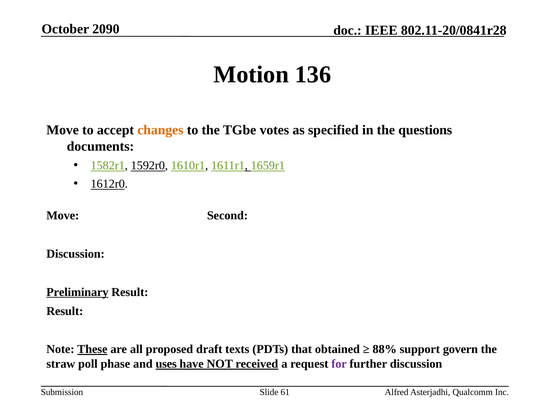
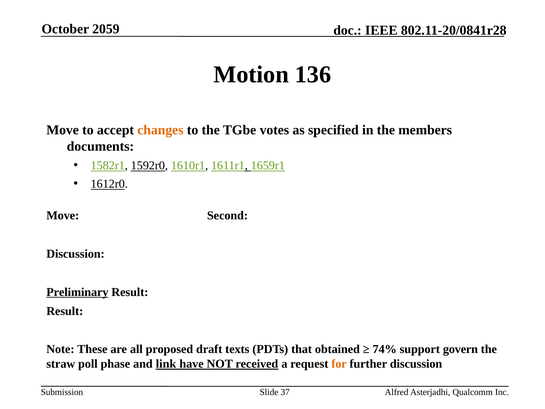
2090: 2090 -> 2059
questions: questions -> members
These underline: present -> none
88%: 88% -> 74%
uses: uses -> link
for colour: purple -> orange
61: 61 -> 37
